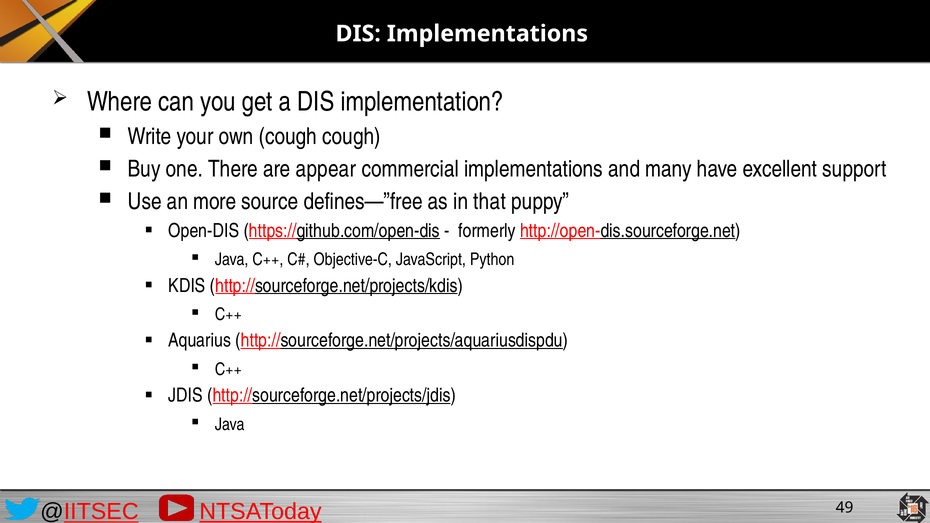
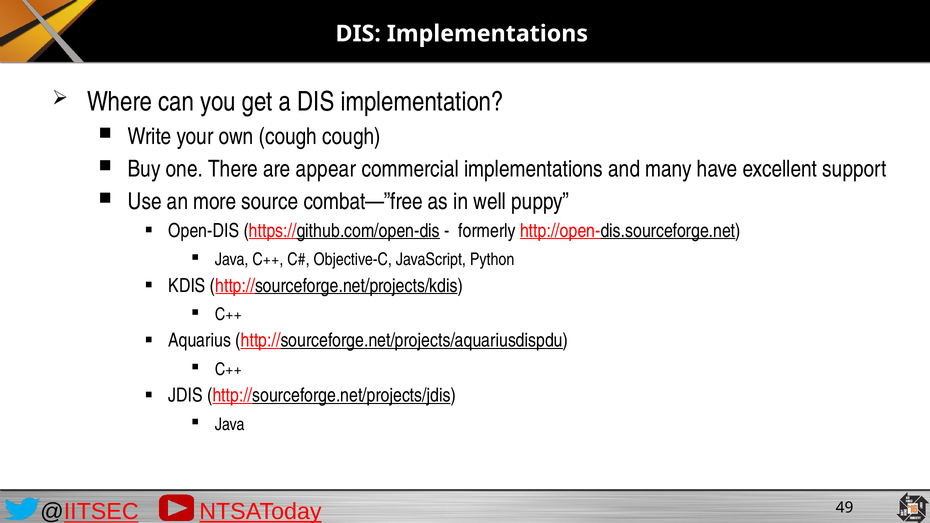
defines—”free: defines—”free -> combat—”free
that: that -> well
